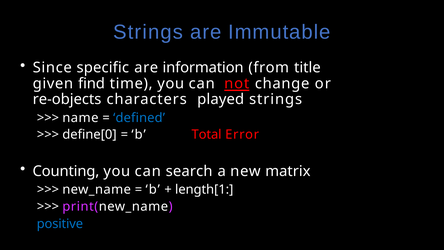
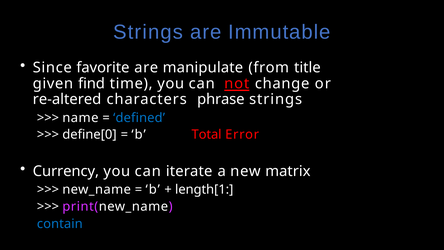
specific: specific -> favorite
information: information -> manipulate
re-objects: re-objects -> re-altered
played: played -> phrase
Counting: Counting -> Currency
search: search -> iterate
positive: positive -> contain
